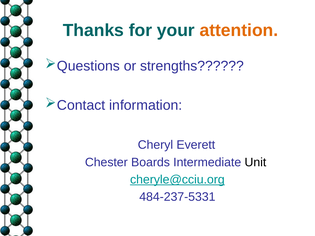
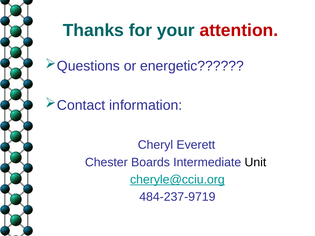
attention colour: orange -> red
strengths: strengths -> energetic
484-237-5331: 484-237-5331 -> 484-237-9719
